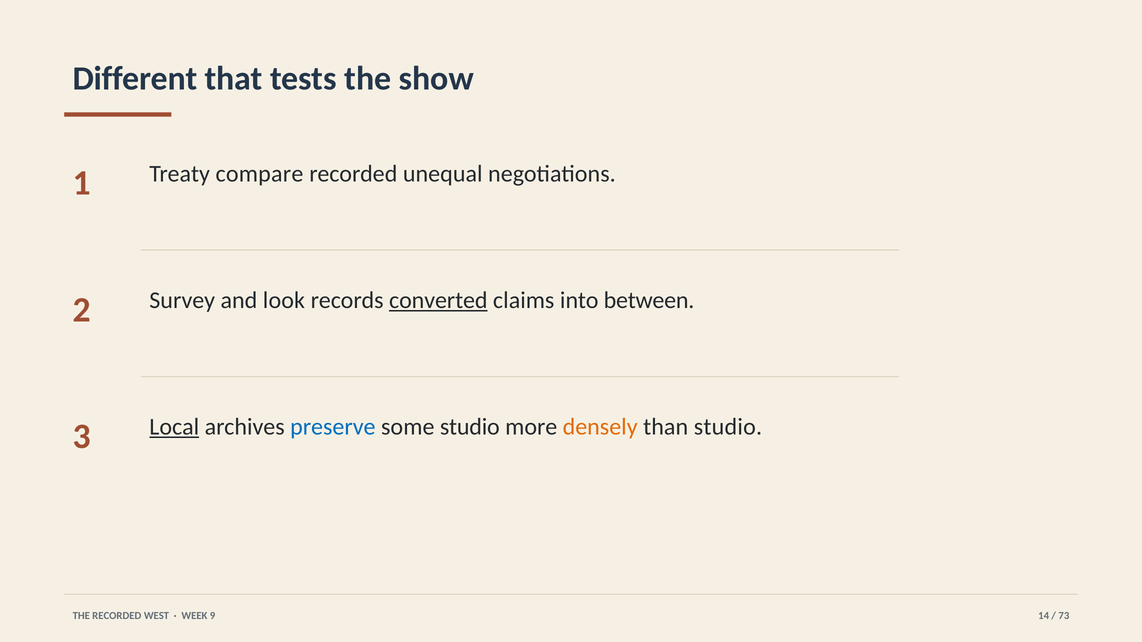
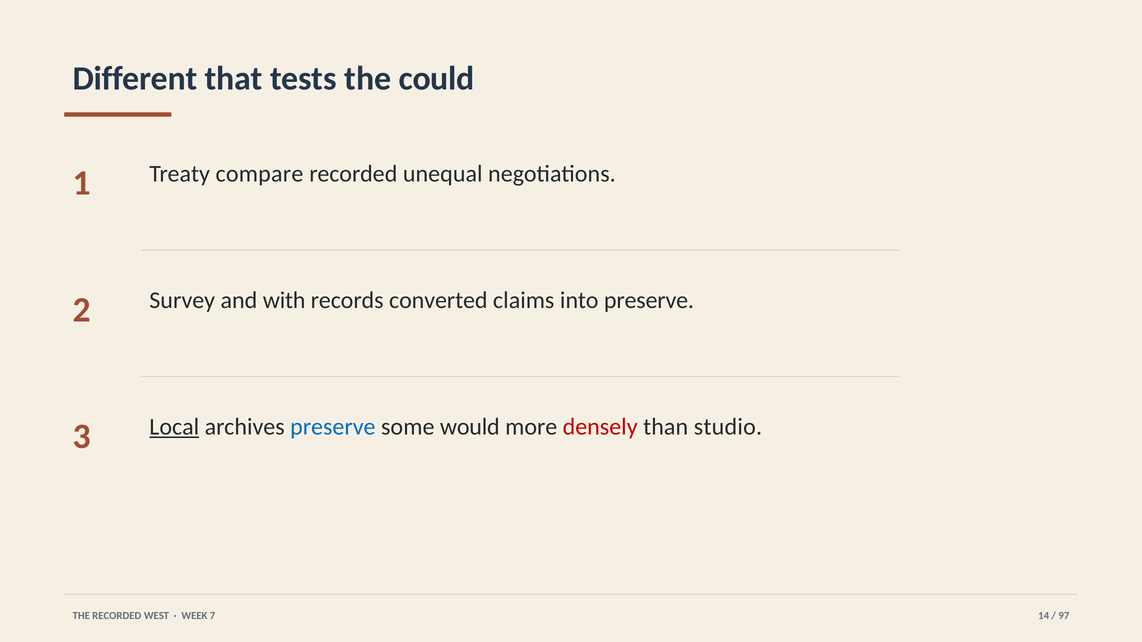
show: show -> could
look: look -> with
converted underline: present -> none
into between: between -> preserve
some studio: studio -> would
densely colour: orange -> red
9: 9 -> 7
73: 73 -> 97
